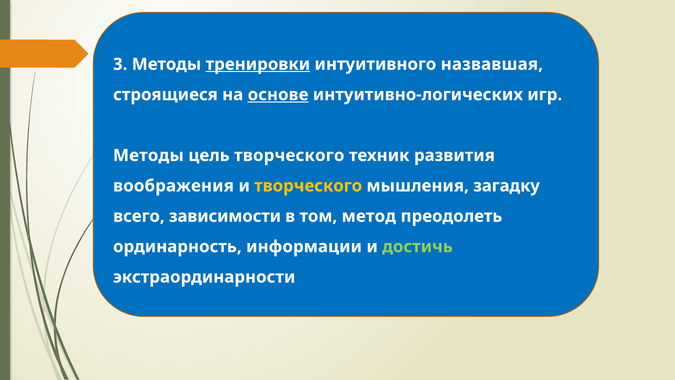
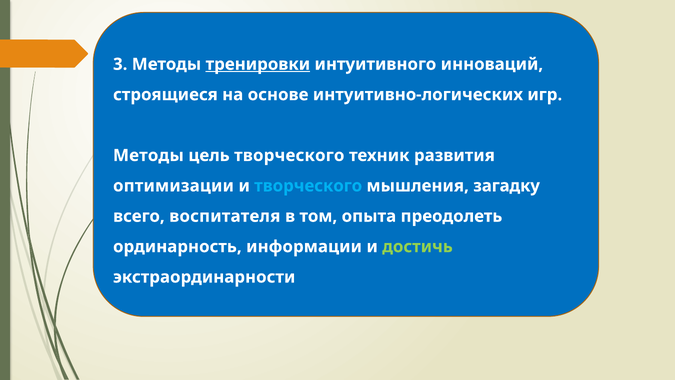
назвавшая: назвавшая -> инноваций
основе underline: present -> none
воображения: воображения -> оптимизации
творческого at (308, 186) colour: yellow -> light blue
зависимости: зависимости -> воспитателя
метод: метод -> опыта
